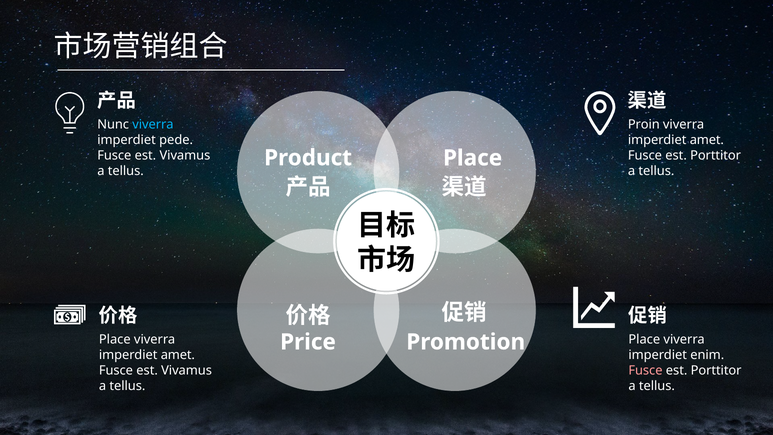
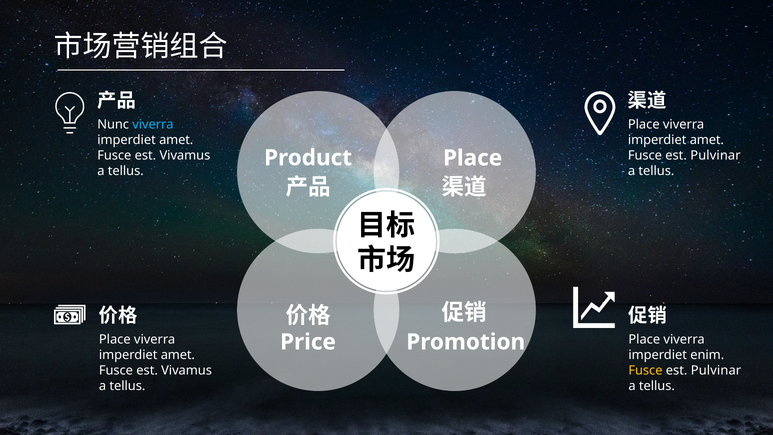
Proin at (644, 125): Proin -> Place
pede at (176, 140): pede -> amet
Porttitor at (716, 155): Porttitor -> Pulvinar
Fusce at (645, 370) colour: pink -> yellow
Porttitor at (716, 370): Porttitor -> Pulvinar
